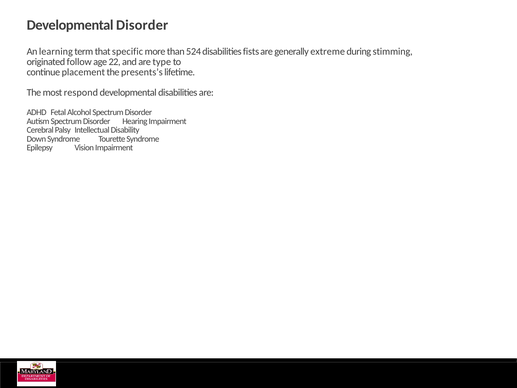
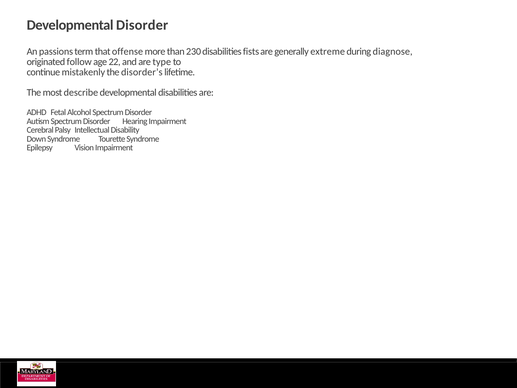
learning: learning -> passions
specific: specific -> offense
524: 524 -> 230
stimming: stimming -> diagnose
placement: placement -> mistakenly
presents’s: presents’s -> disorder’s
respond: respond -> describe
